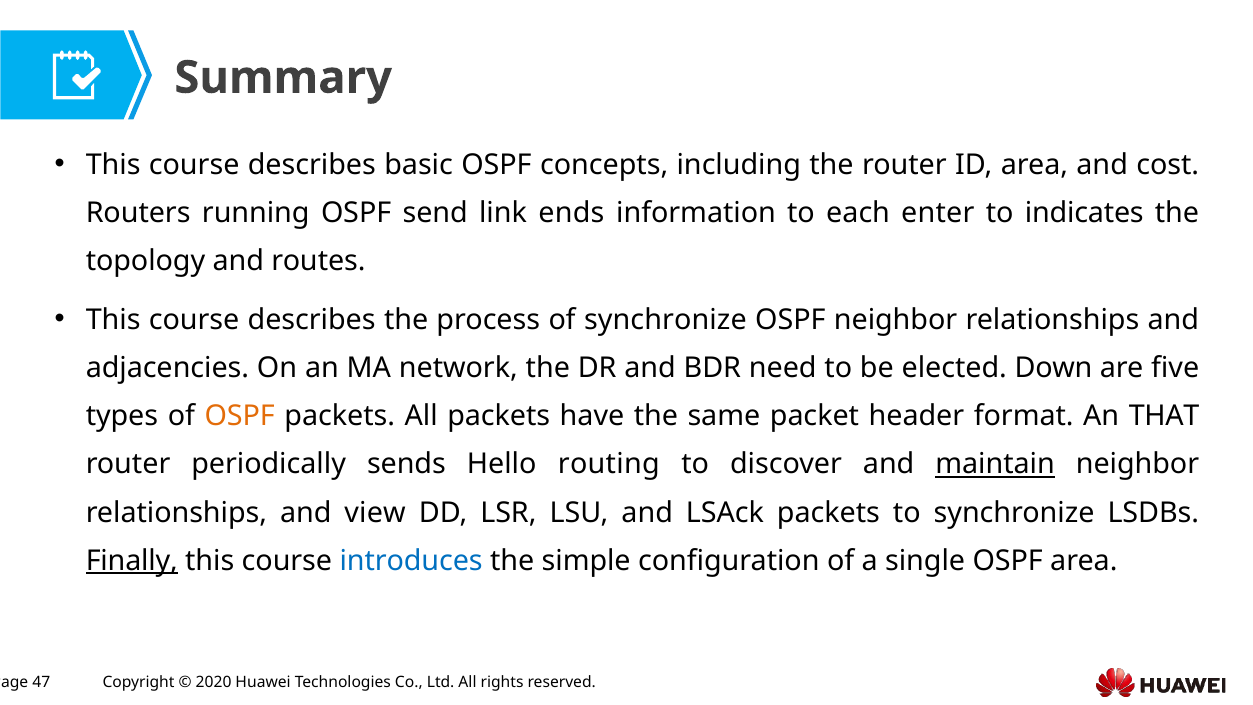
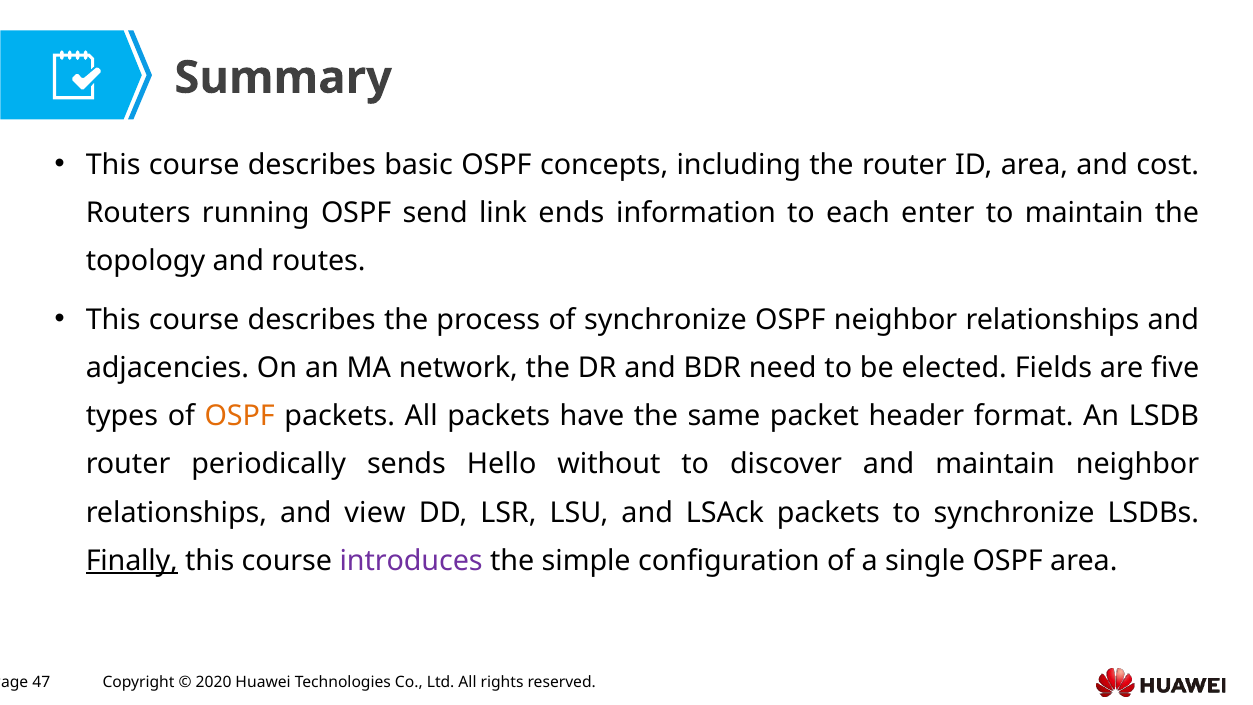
to indicates: indicates -> maintain
Down: Down -> Fields
THAT: THAT -> LSDB
routing: routing -> without
maintain at (995, 464) underline: present -> none
introduces colour: blue -> purple
